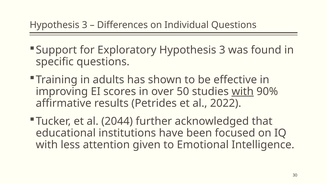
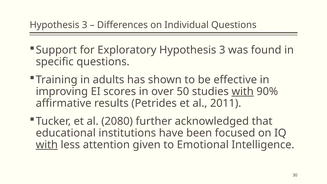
2022: 2022 -> 2011
2044: 2044 -> 2080
with at (47, 145) underline: none -> present
